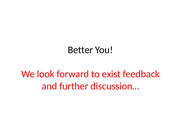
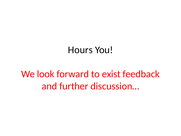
Better: Better -> Hours
